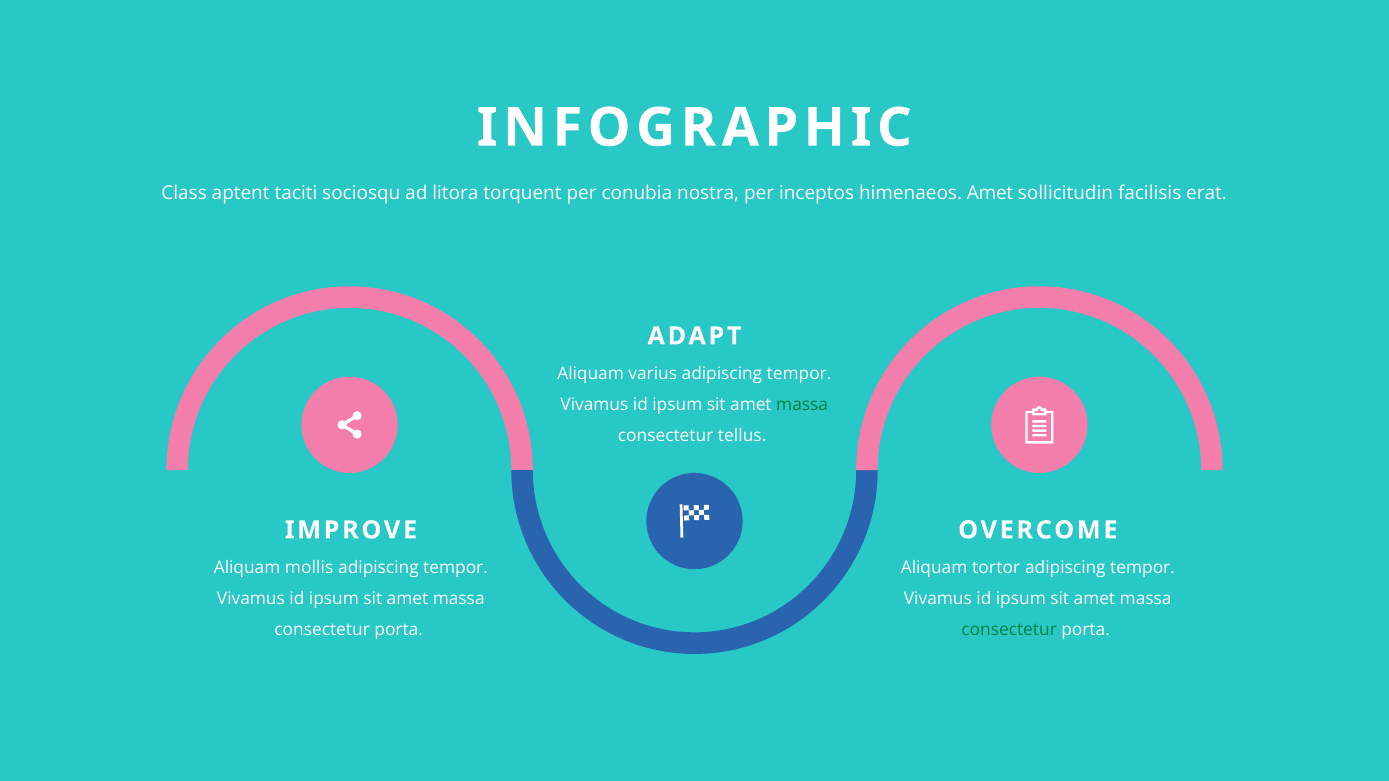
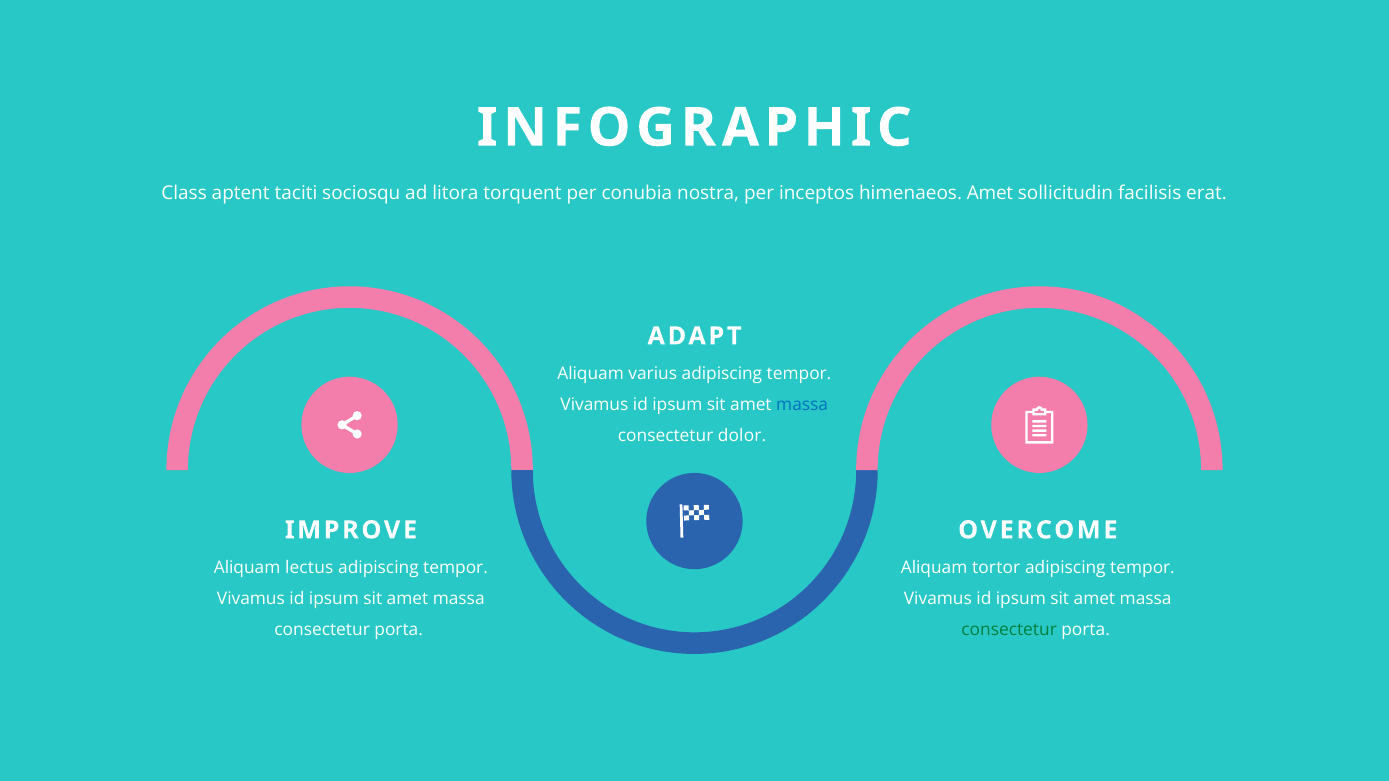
massa at (802, 405) colour: green -> blue
tellus: tellus -> dolor
mollis: mollis -> lectus
